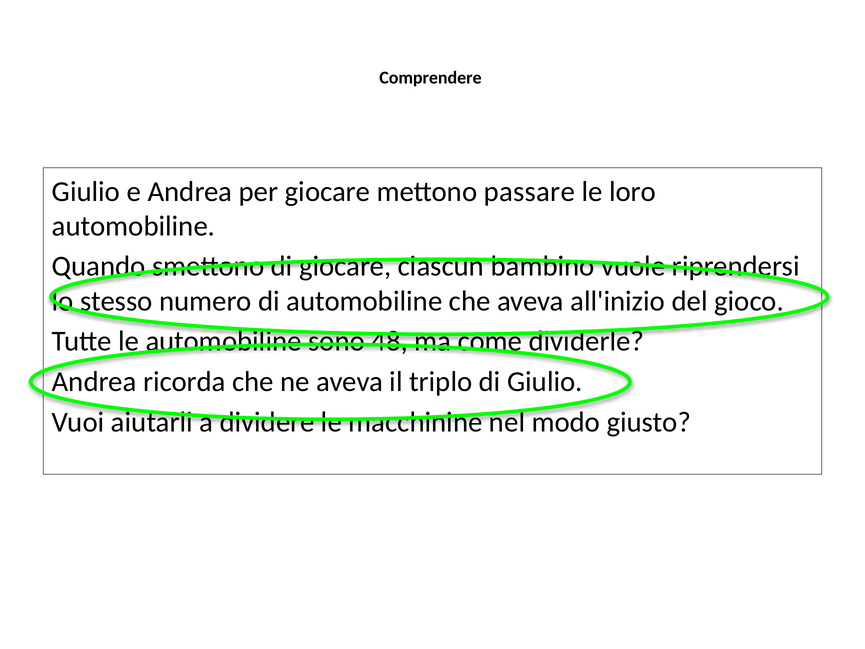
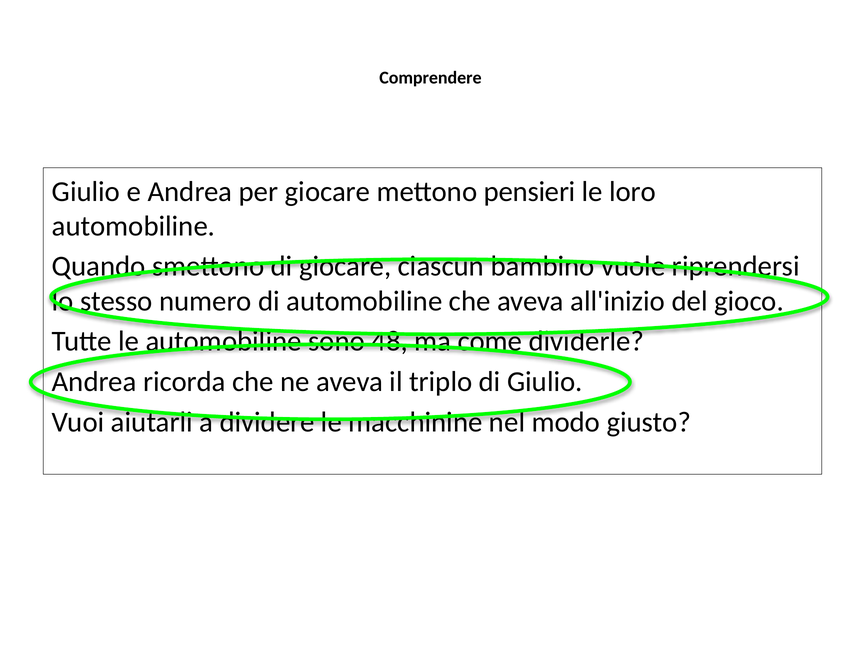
passare: passare -> pensieri
